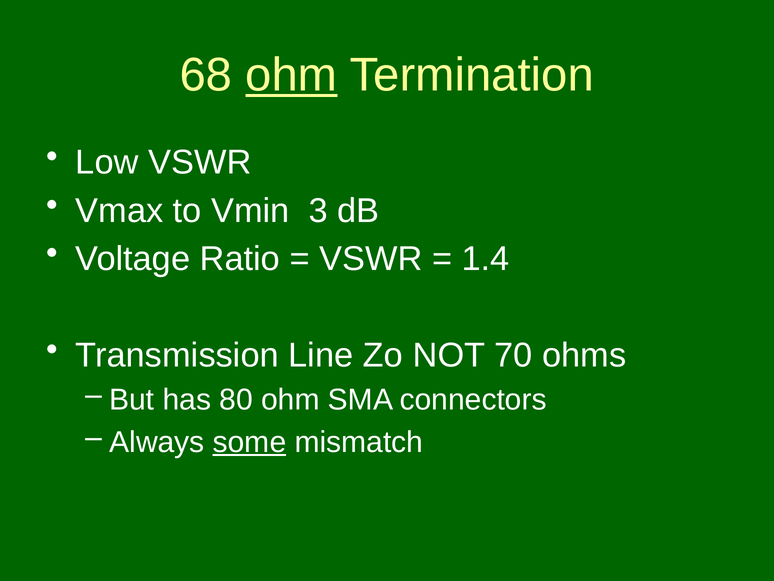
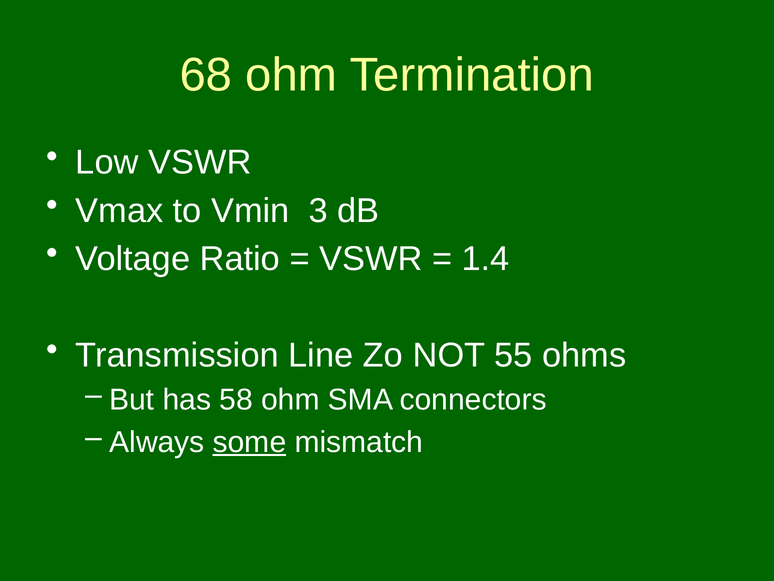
ohm at (291, 75) underline: present -> none
70: 70 -> 55
80: 80 -> 58
